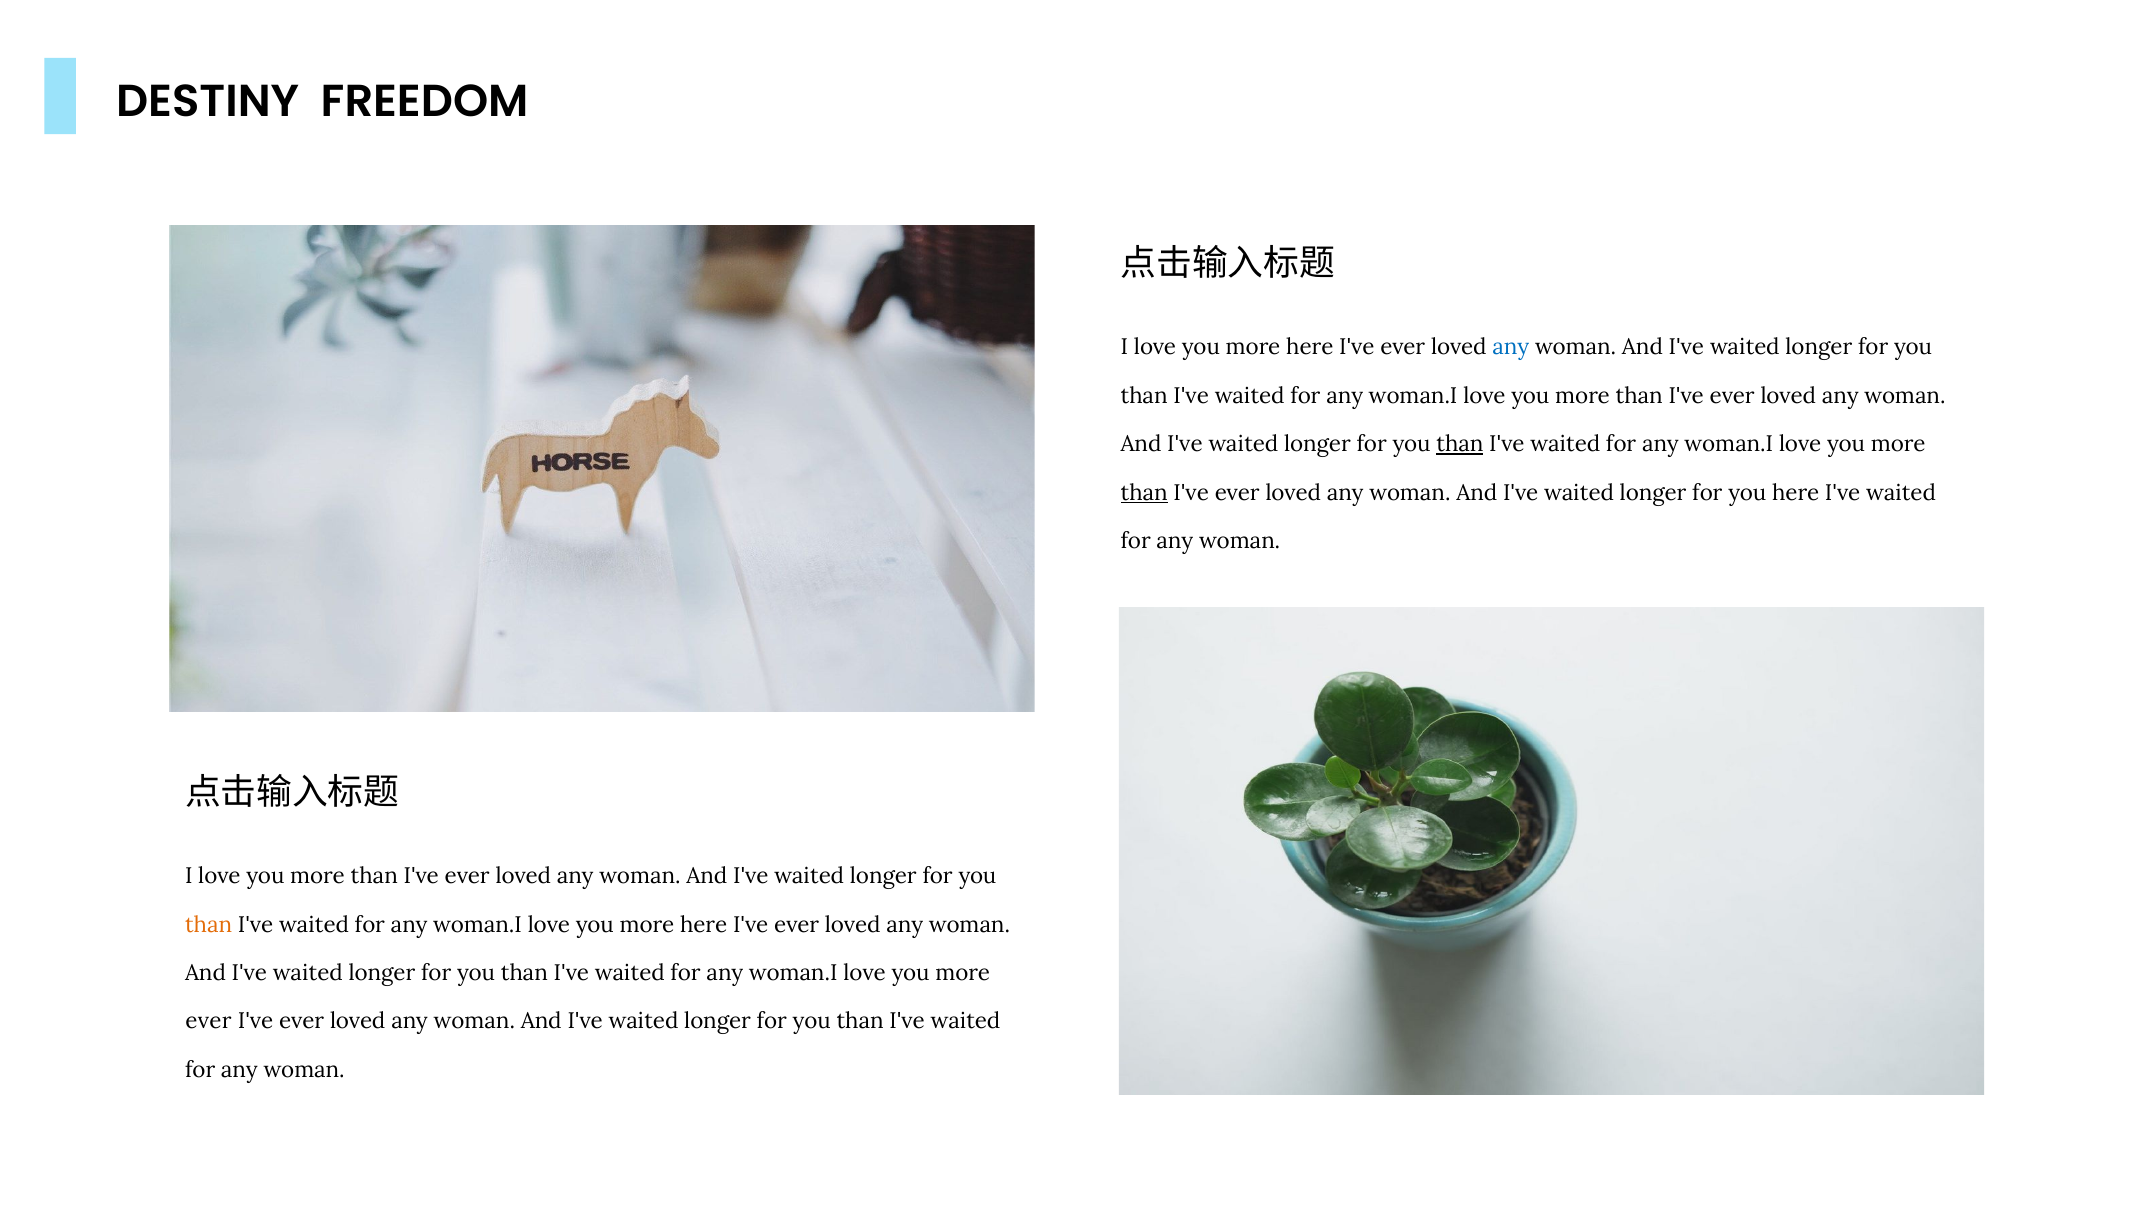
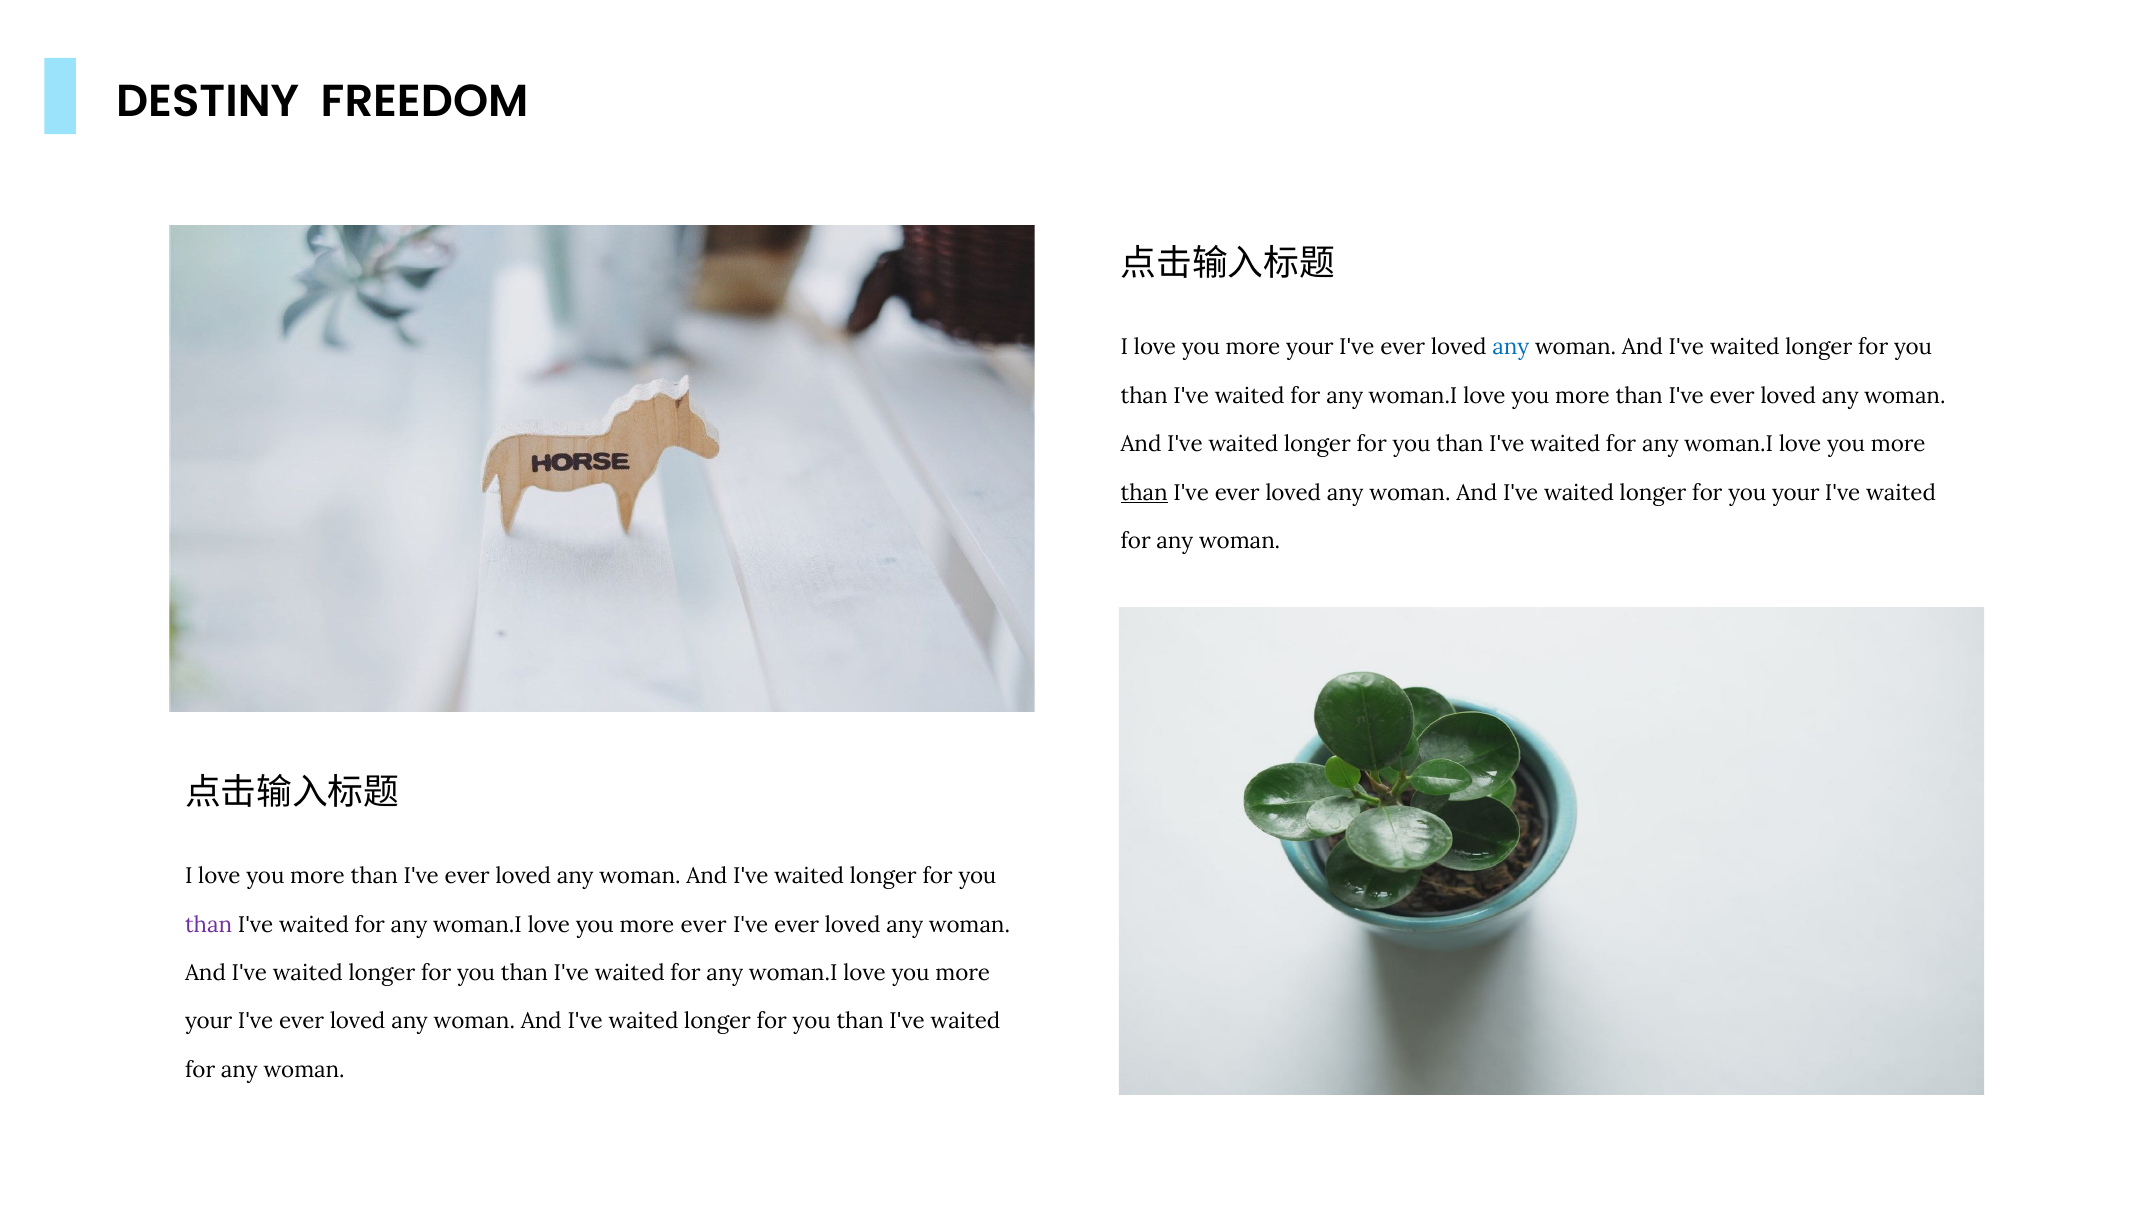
here at (1310, 347): here -> your
than at (1460, 444) underline: present -> none
you here: here -> your
than at (209, 925) colour: orange -> purple
here at (704, 925): here -> ever
ever at (208, 1022): ever -> your
